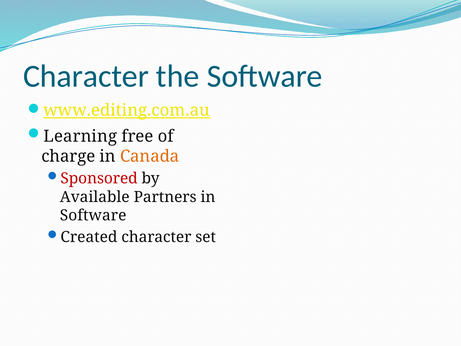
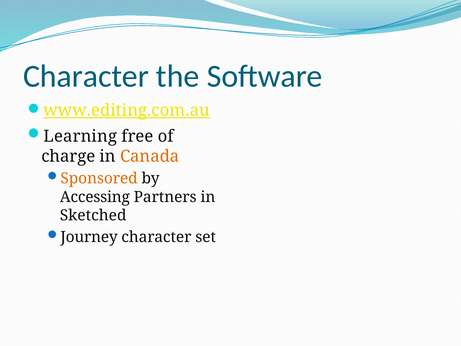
Sponsored colour: red -> orange
Available: Available -> Accessing
Software at (93, 215): Software -> Sketched
Created: Created -> Journey
